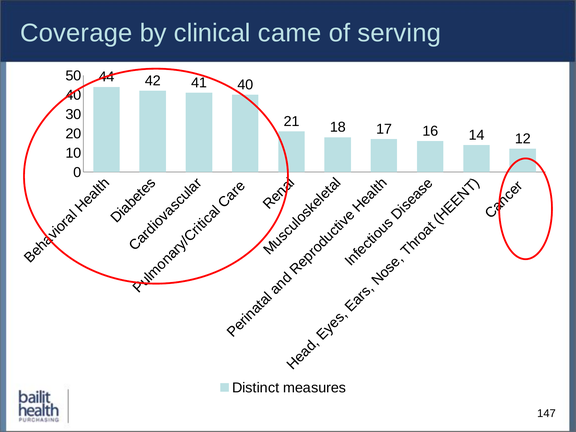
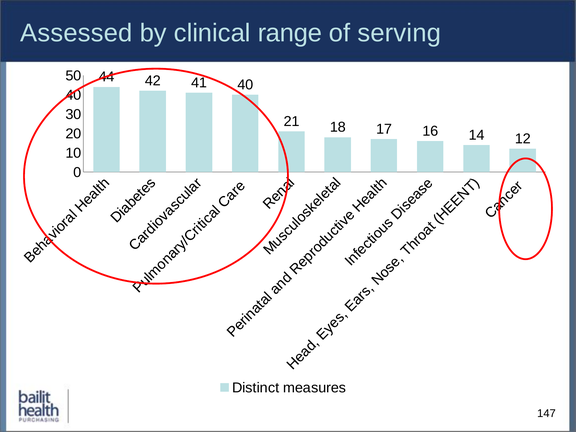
Coverage: Coverage -> Assessed
came: came -> range
